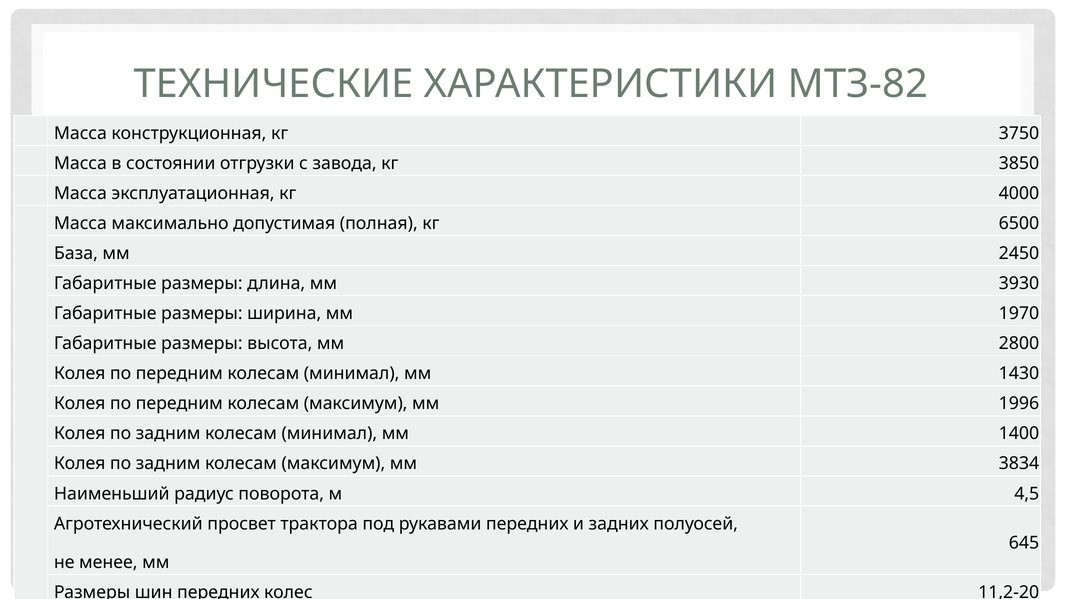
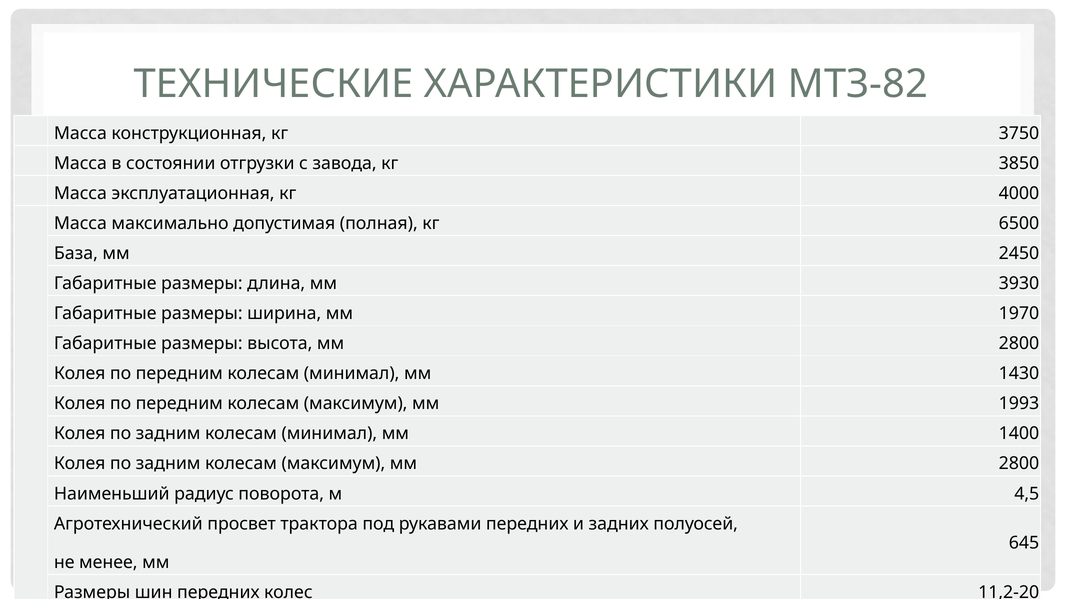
1996: 1996 -> 1993
максимум мм 3834: 3834 -> 2800
